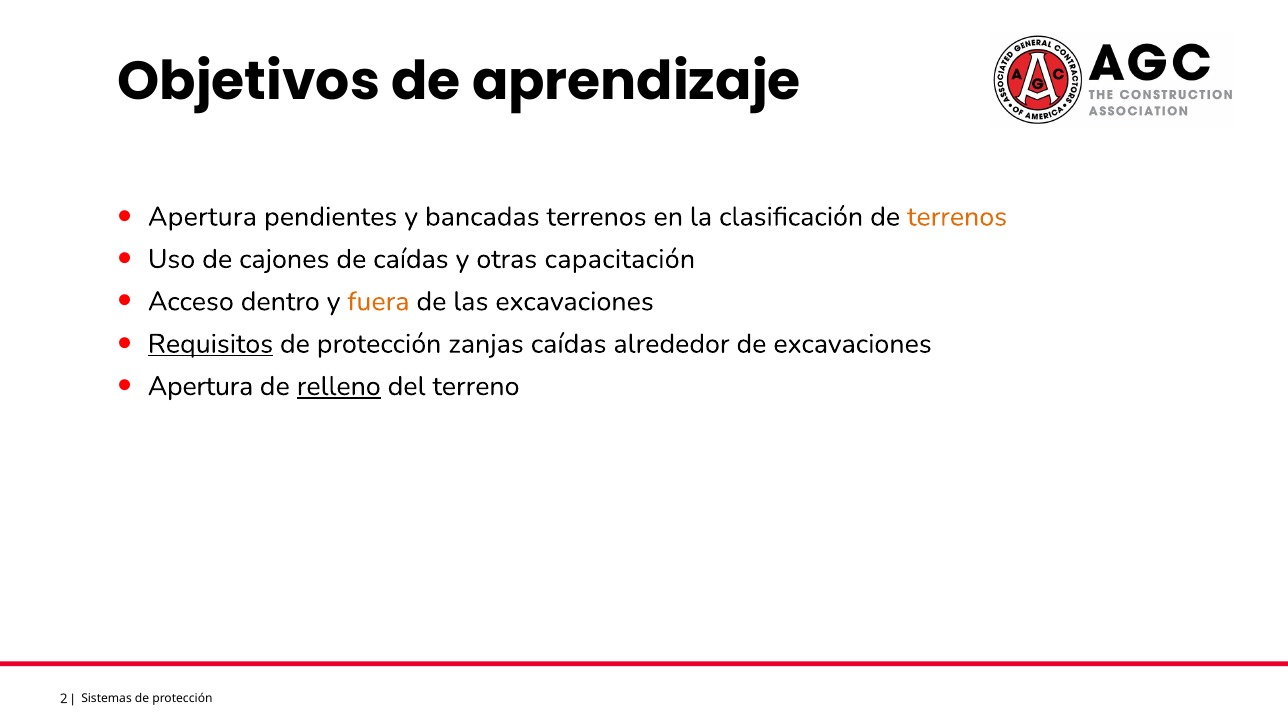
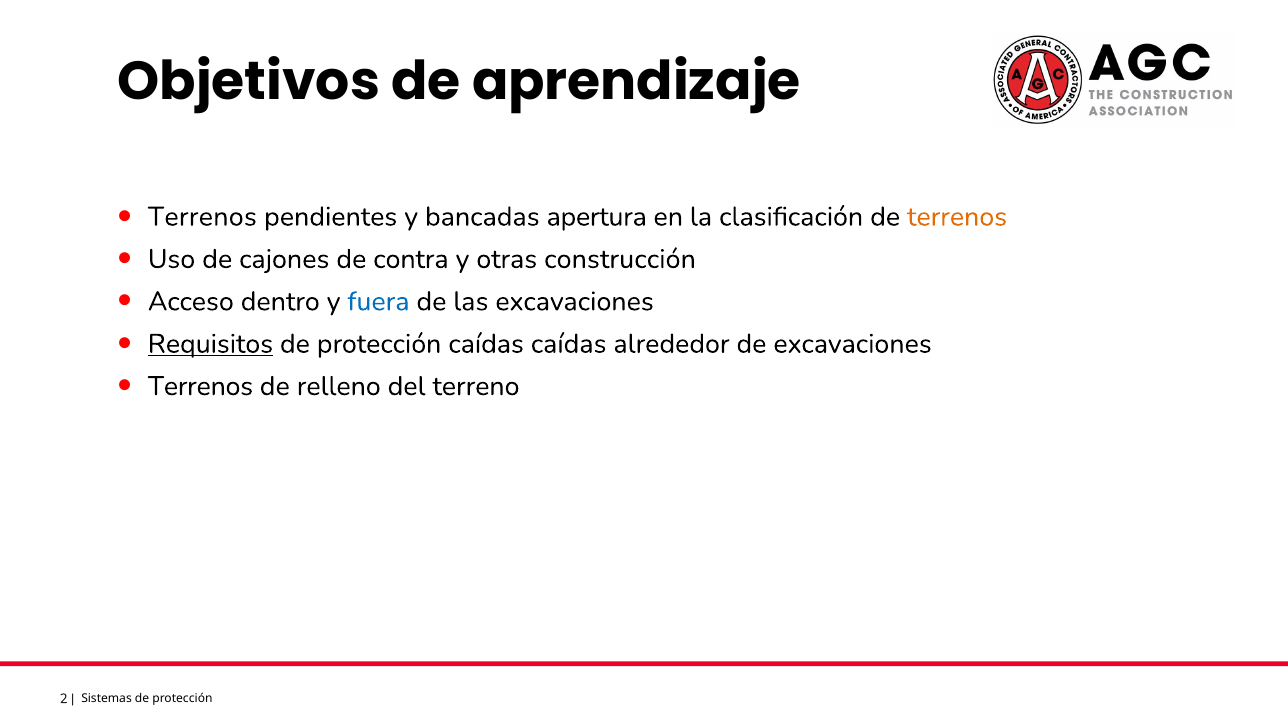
Apertura at (202, 217): Apertura -> Terrenos
bancadas terrenos: terrenos -> apertura
de caídas: caídas -> contra
capacitación: capacitación -> construcción
fuera colour: orange -> blue
protección zanjas: zanjas -> caídas
Apertura at (201, 386): Apertura -> Terrenos
relleno underline: present -> none
